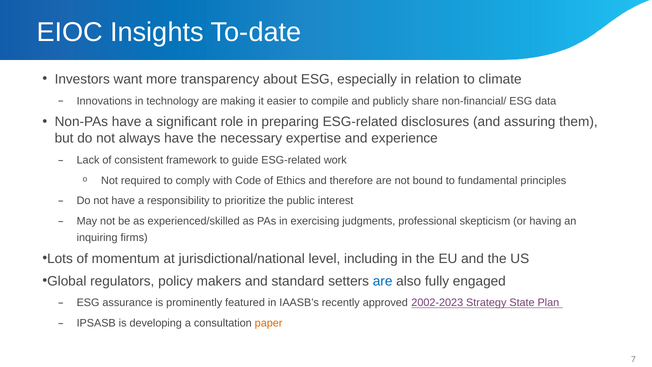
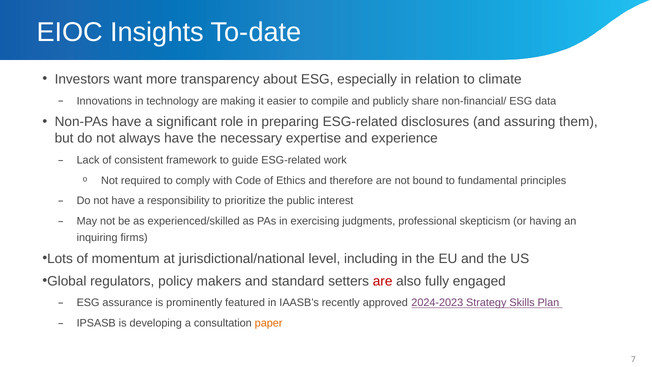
are at (383, 281) colour: blue -> red
2002-2023: 2002-2023 -> 2024-2023
State: State -> Skills
